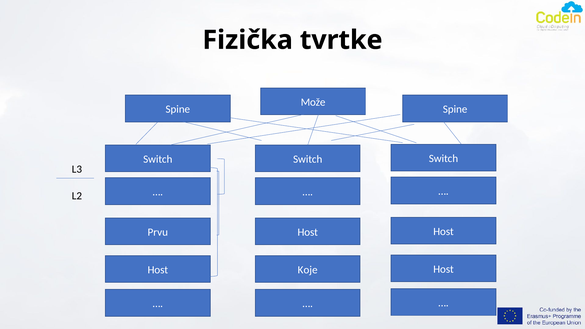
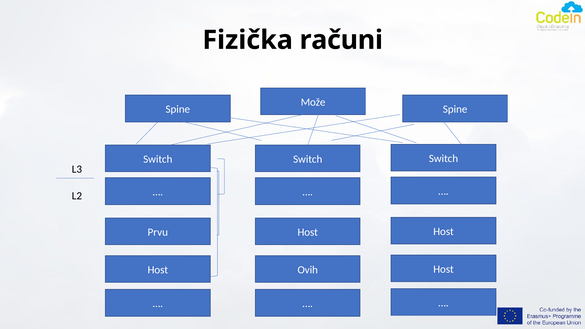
tvrtke: tvrtke -> računi
Koje: Koje -> Ovih
